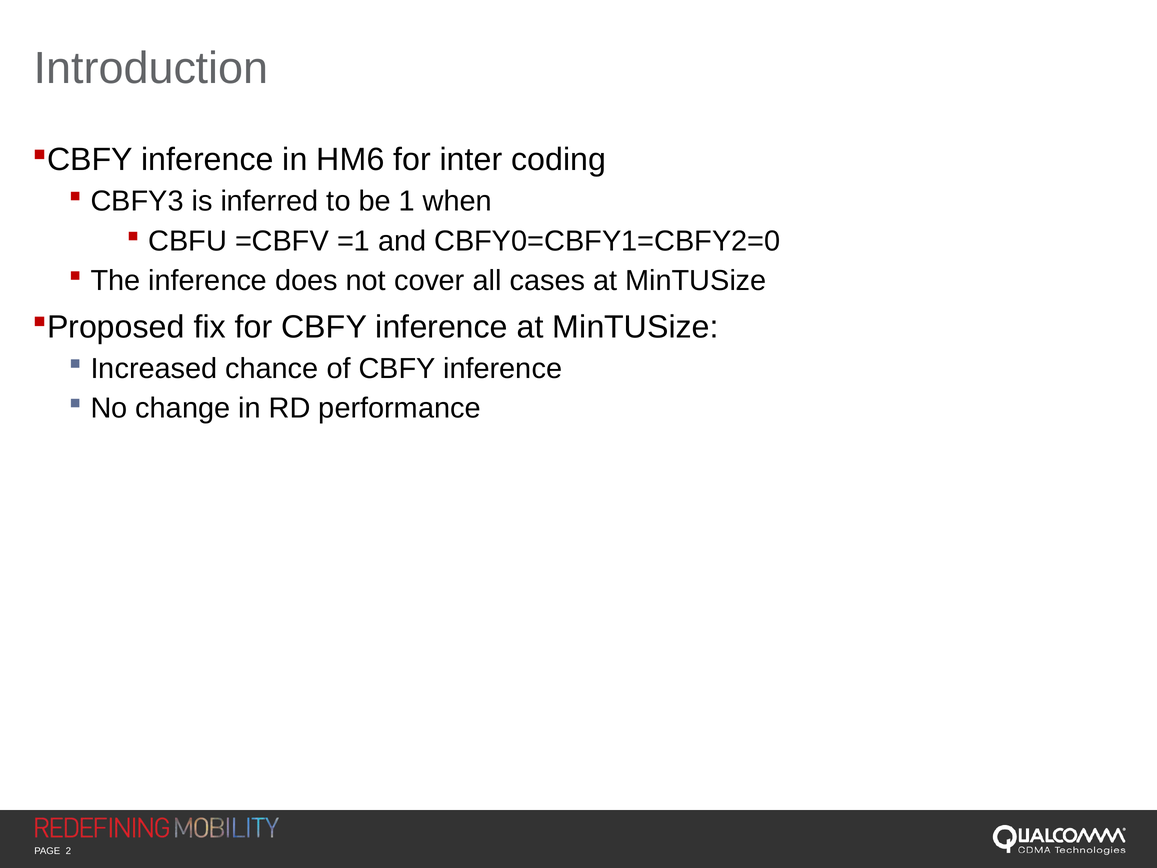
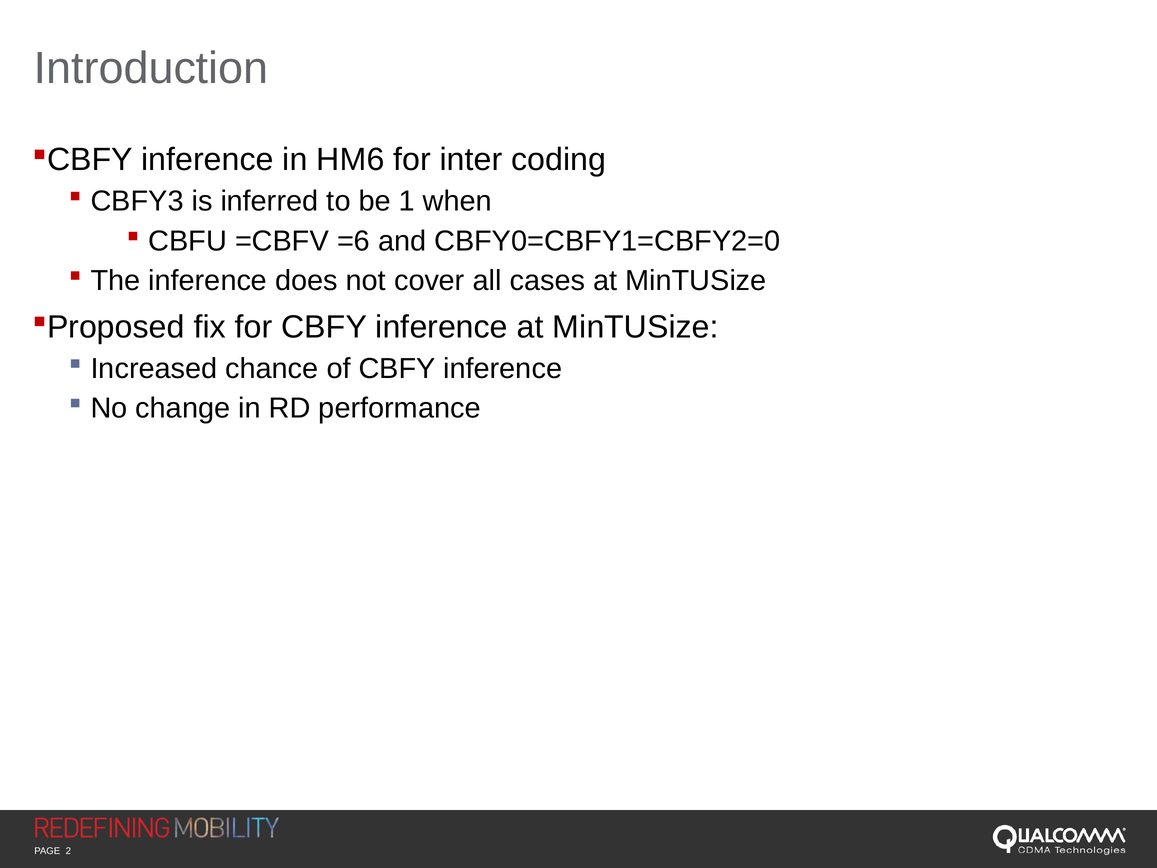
=1: =1 -> =6
